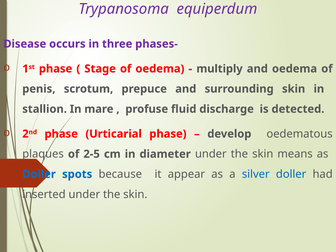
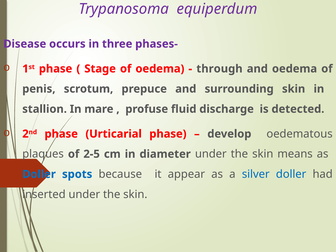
multiply: multiply -> through
